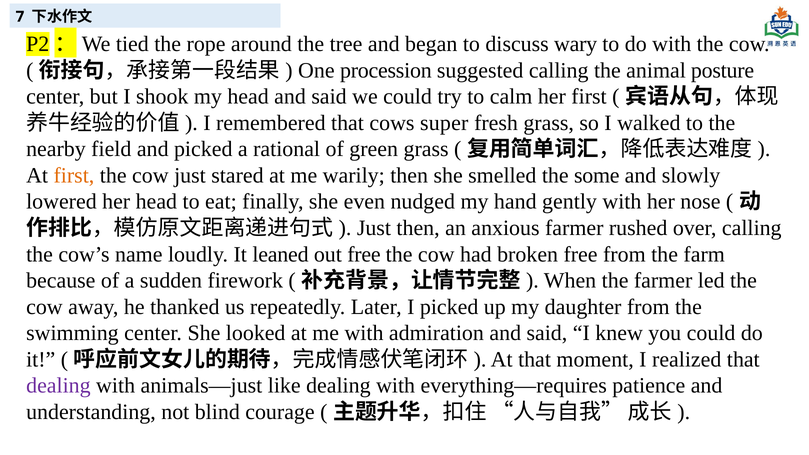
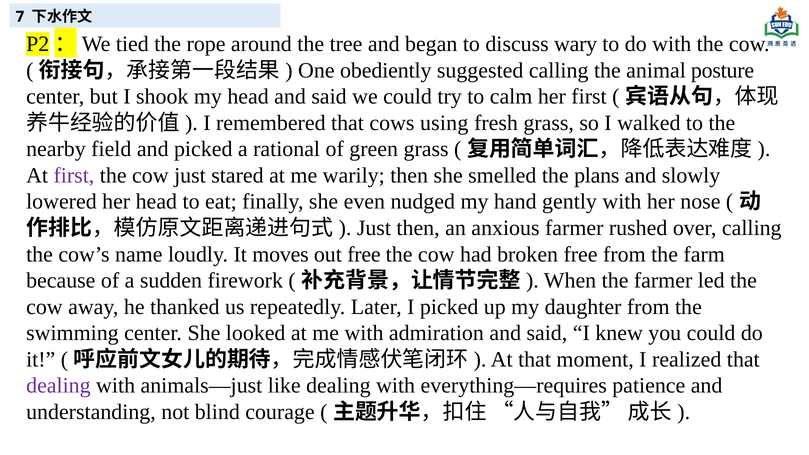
procession: procession -> obediently
super: super -> using
first at (74, 175) colour: orange -> purple
some: some -> plans
leaned: leaned -> moves
